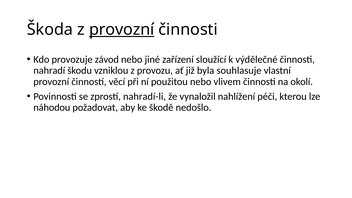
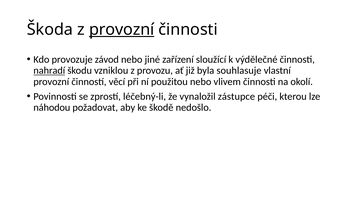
nahradí underline: none -> present
nahradí-li: nahradí-li -> léčebný-li
nahlížení: nahlížení -> zástupce
